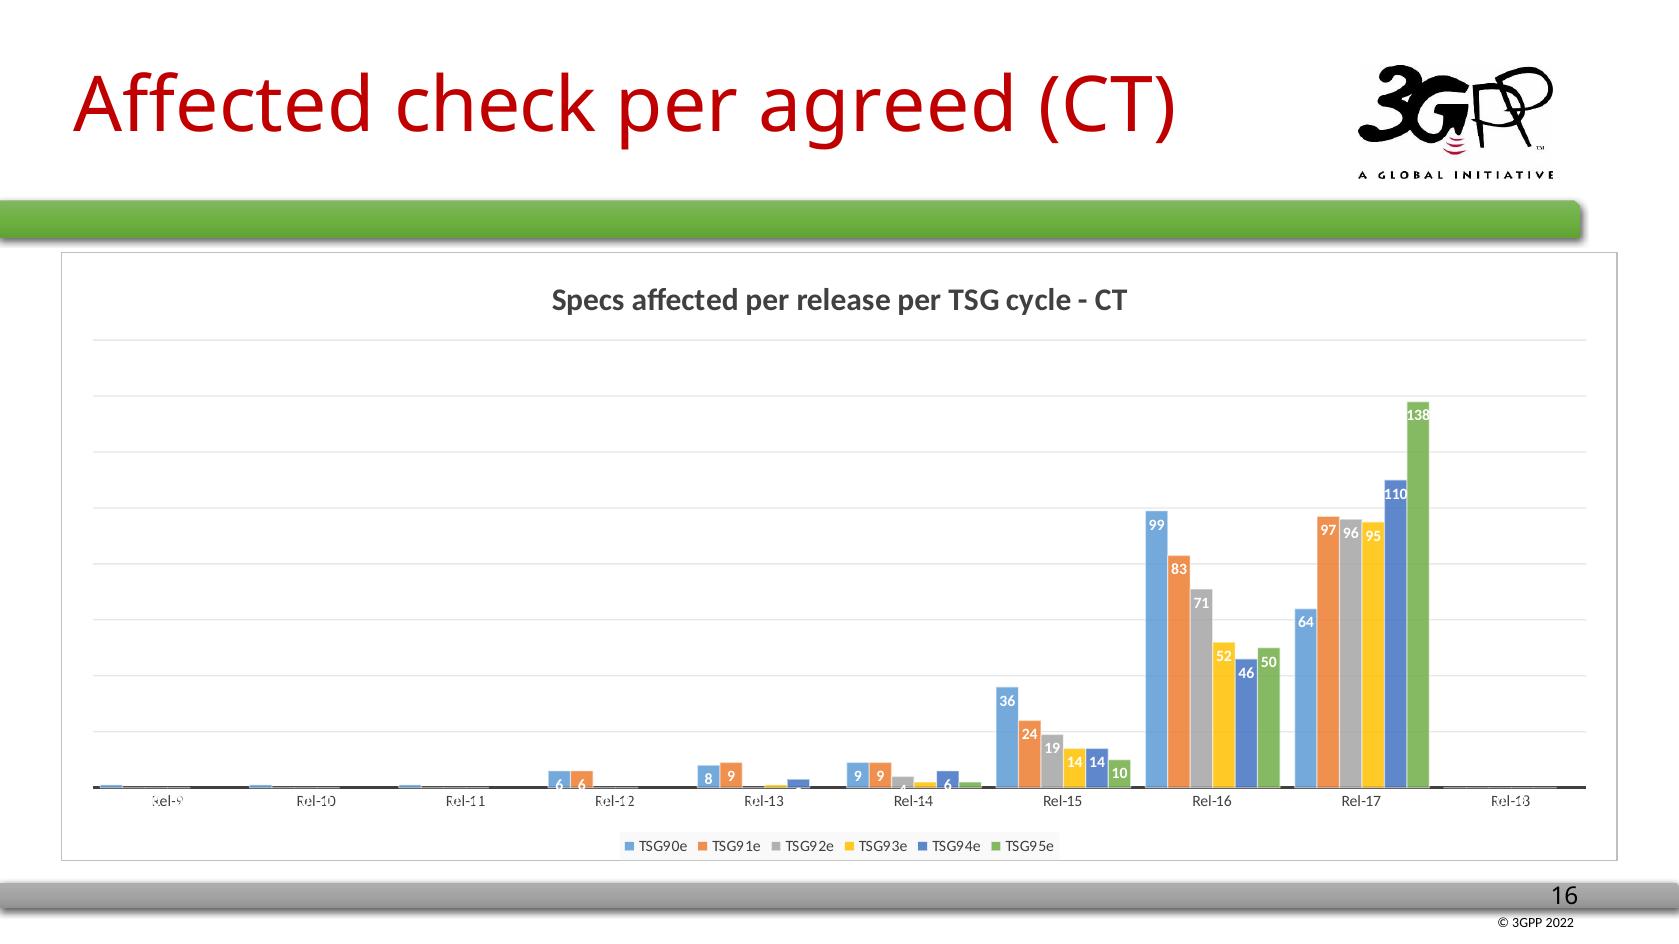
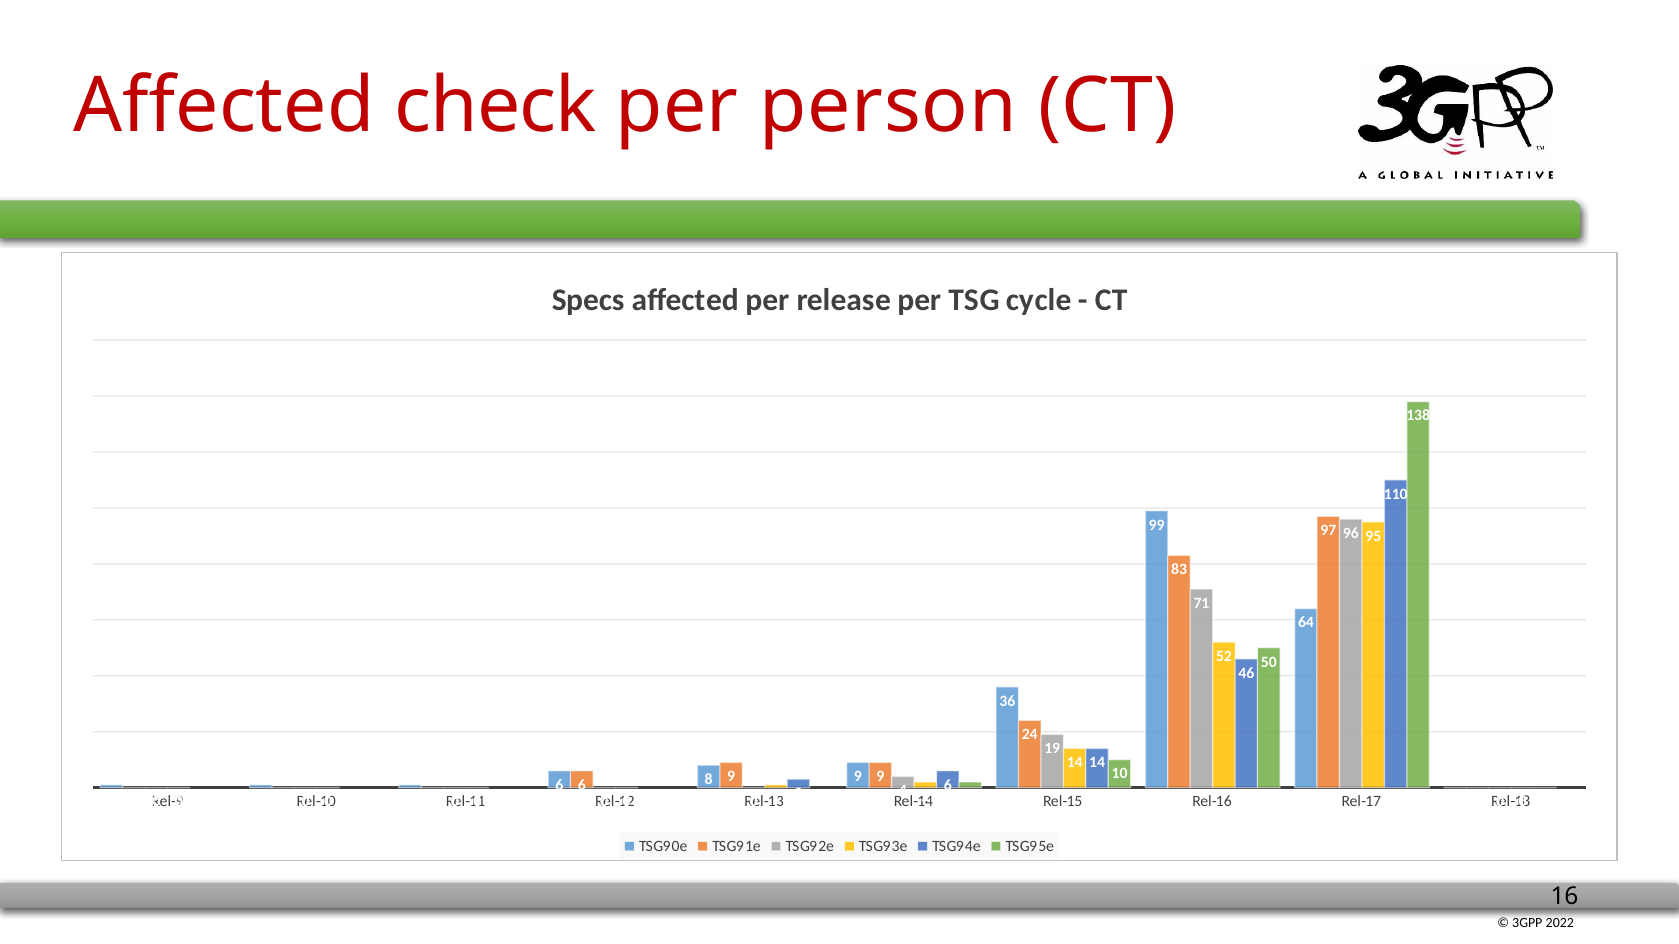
agreed: agreed -> person
